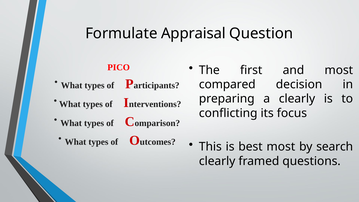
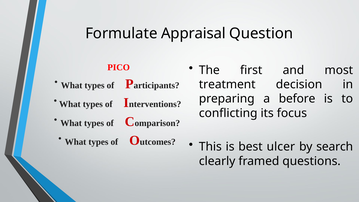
compared: compared -> treatment
a clearly: clearly -> before
best most: most -> ulcer
